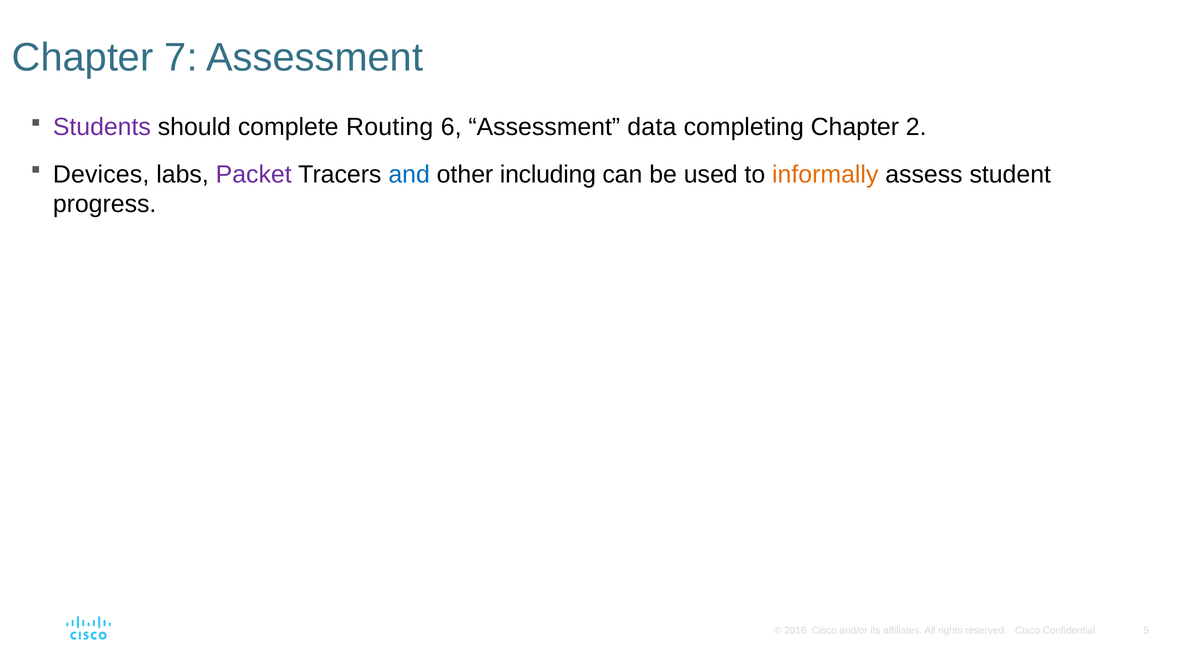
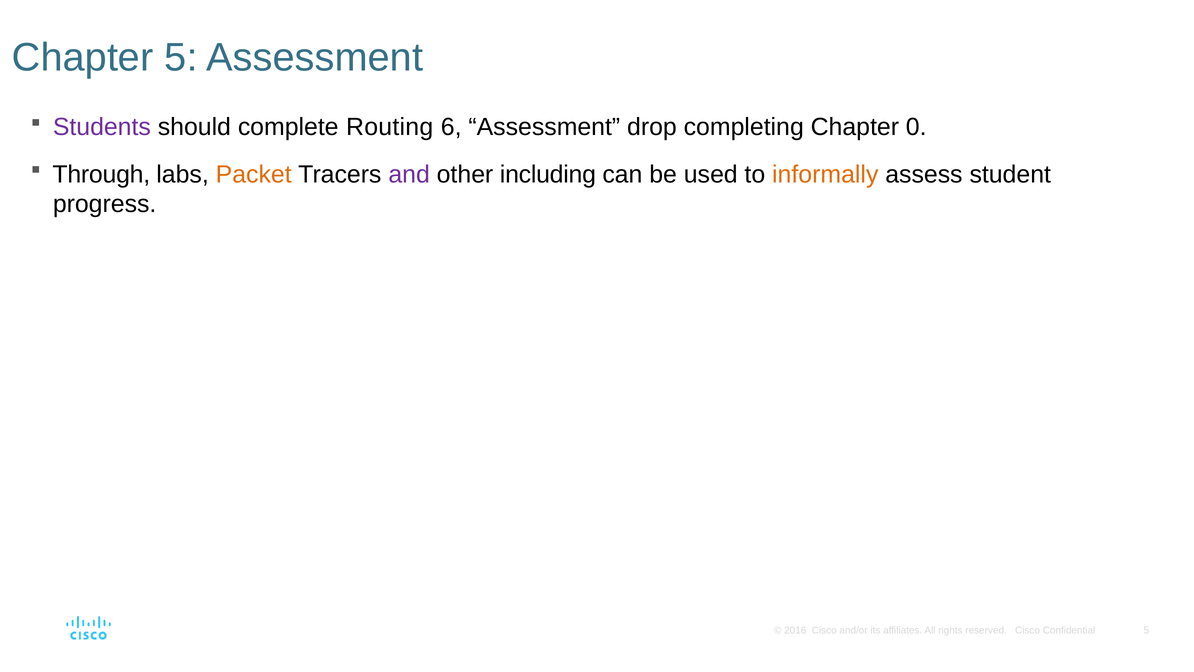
Chapter 7: 7 -> 5
data: data -> drop
2: 2 -> 0
Devices: Devices -> Through
Packet colour: purple -> orange
and colour: blue -> purple
